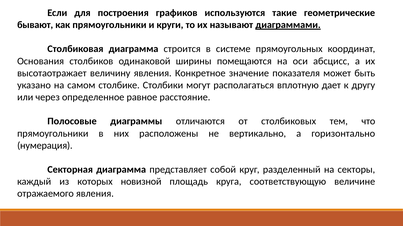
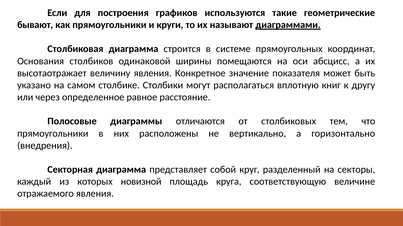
дает: дает -> книг
нумерация: нумерация -> внедрения
